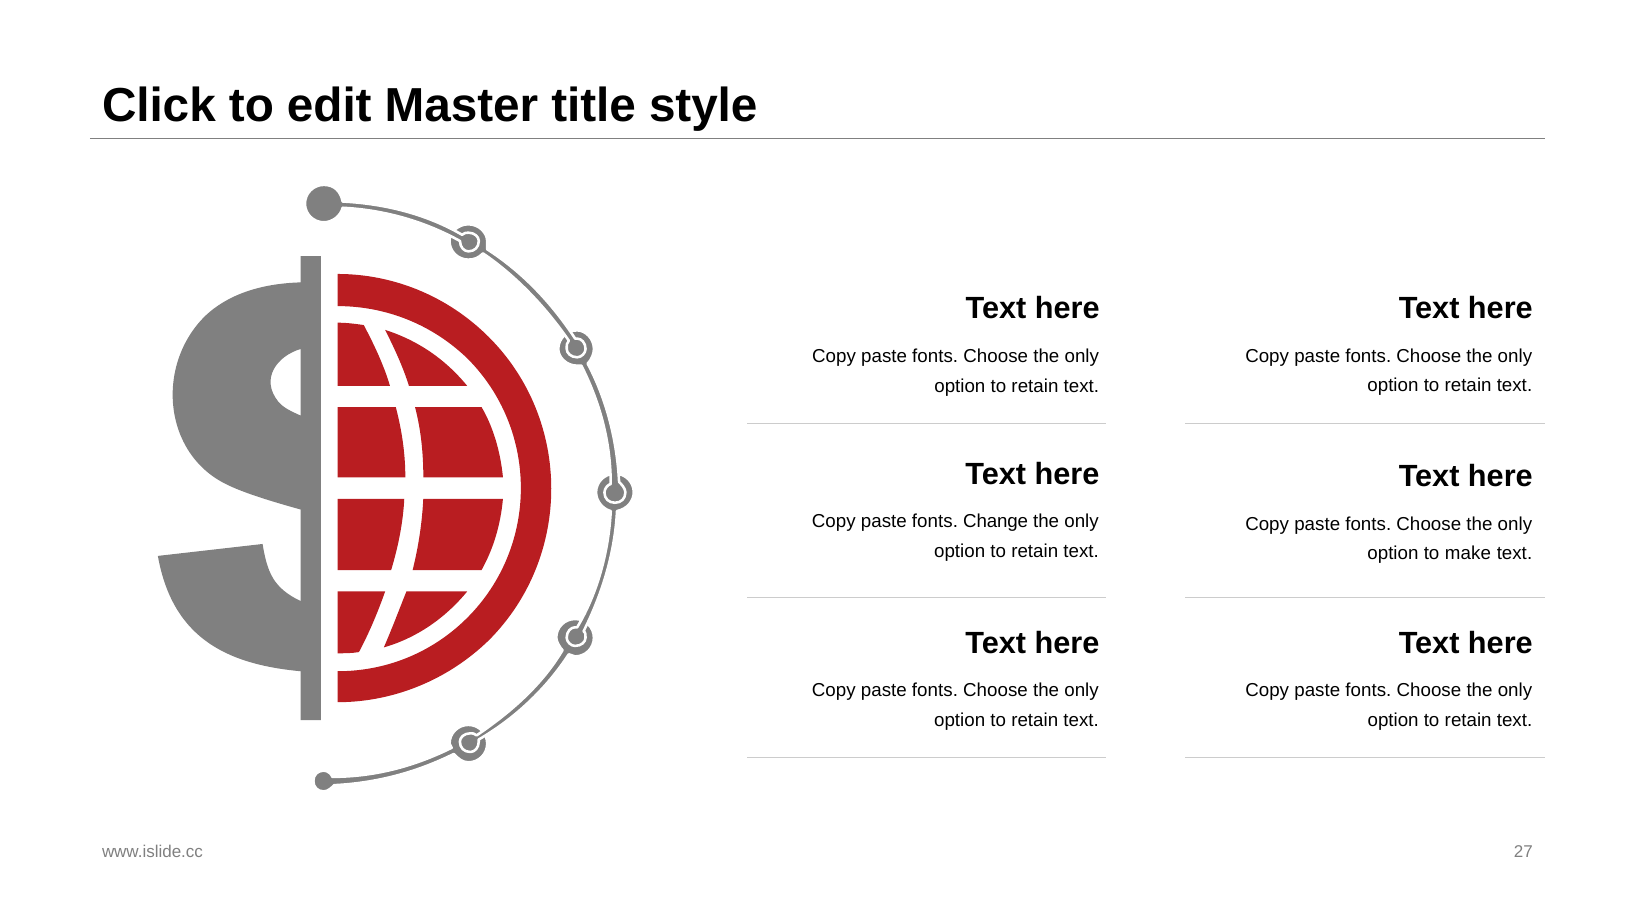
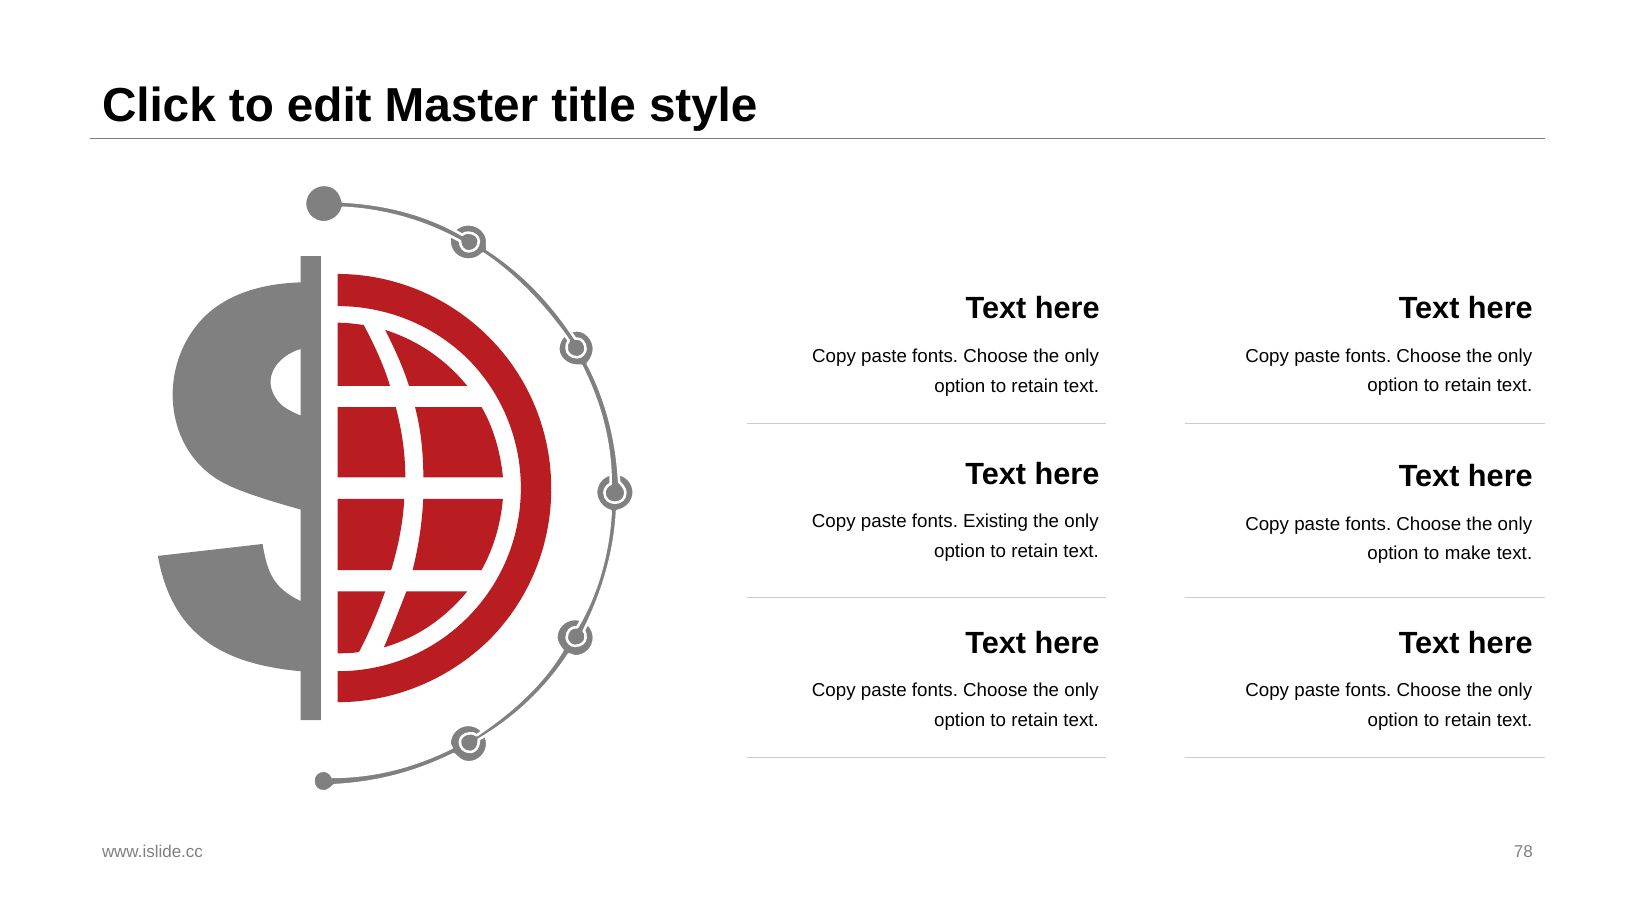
Change: Change -> Existing
27: 27 -> 78
